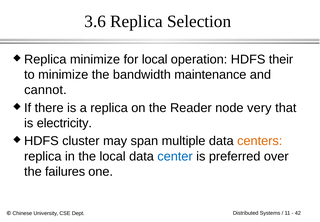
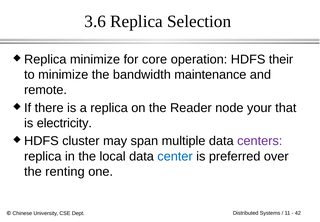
for local: local -> core
cannot: cannot -> remote
very: very -> your
centers colour: orange -> purple
failures: failures -> renting
